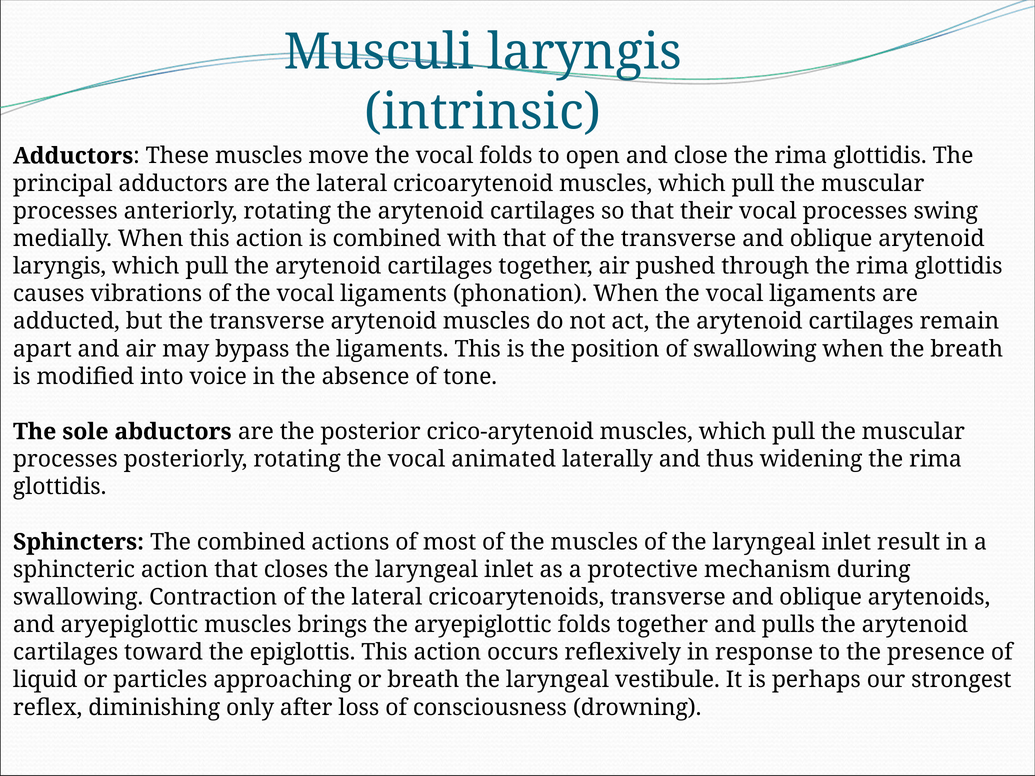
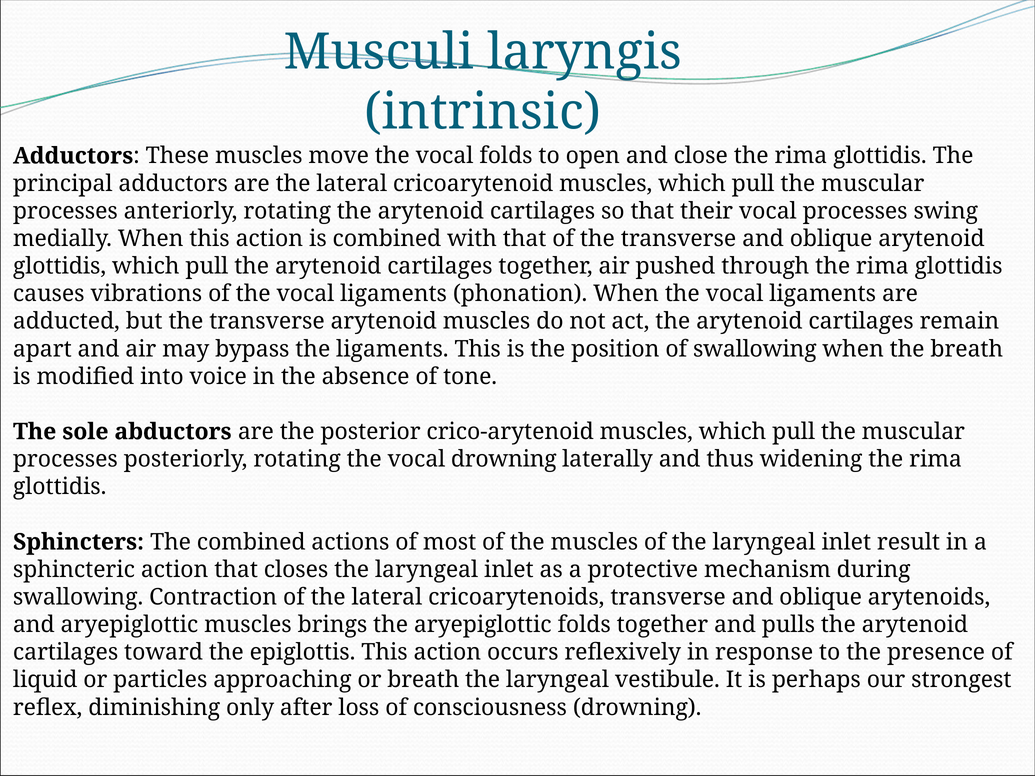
laryngis at (60, 266): laryngis -> glottidis
vocal animated: animated -> drowning
